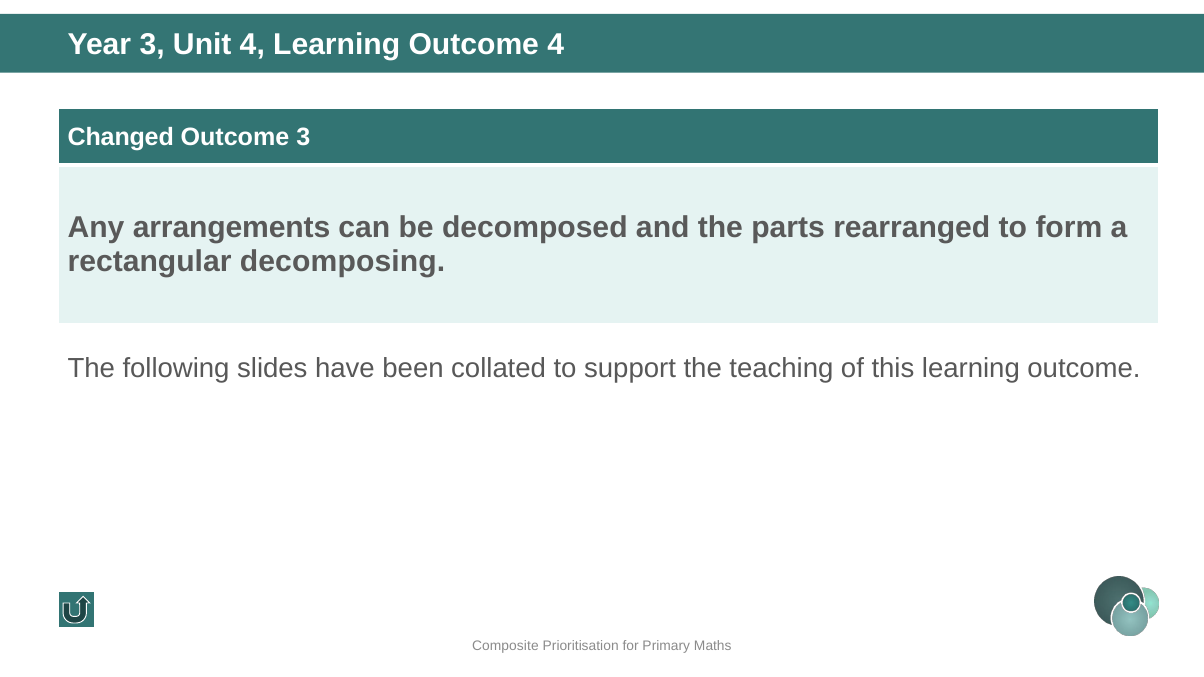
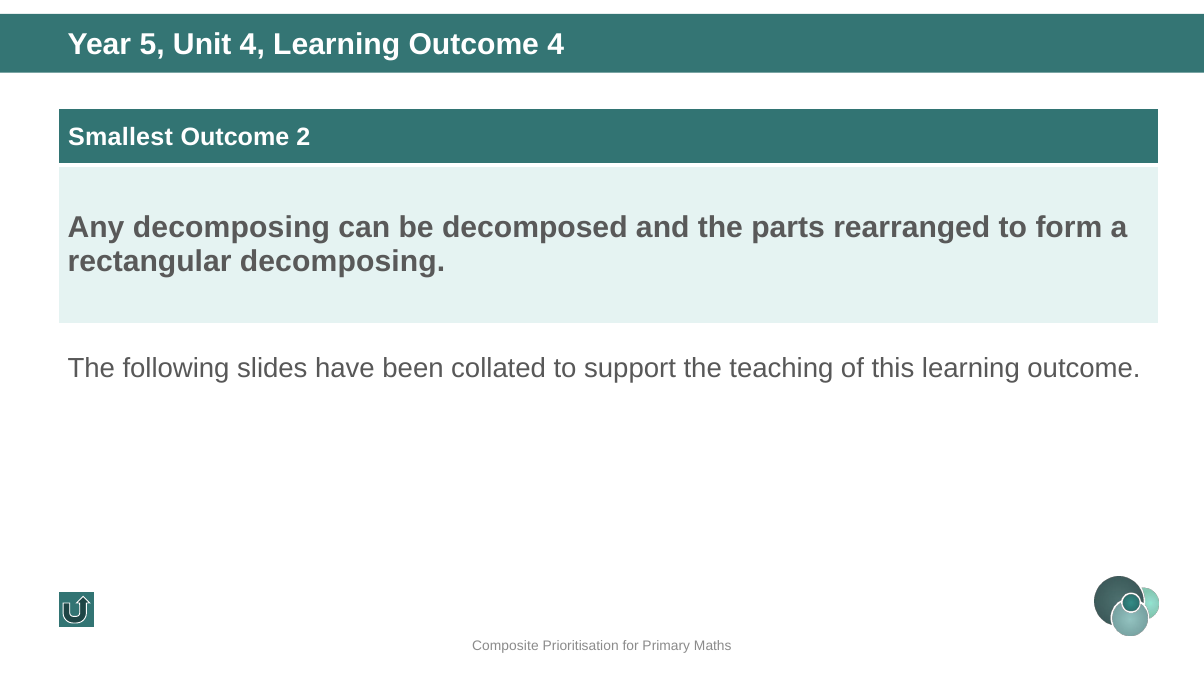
Year 3: 3 -> 5
Changed: Changed -> Smallest
Outcome 3: 3 -> 2
Any arrangements: arrangements -> decomposing
